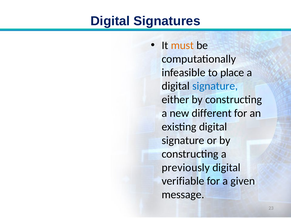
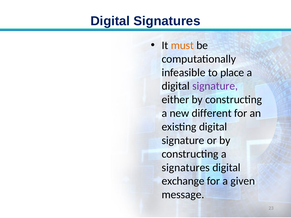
signature at (215, 86) colour: blue -> purple
previously at (186, 168): previously -> signatures
verifiable: verifiable -> exchange
